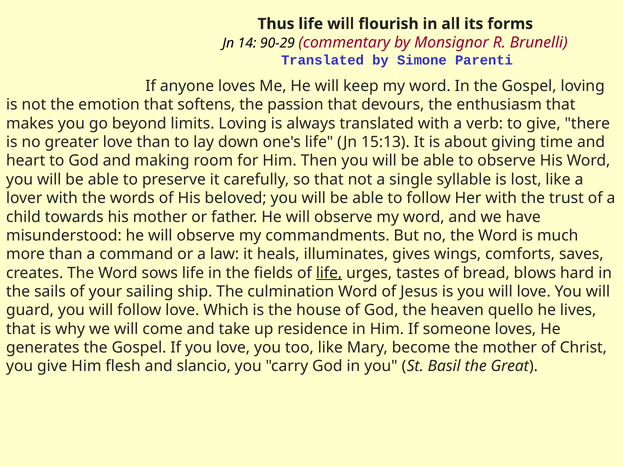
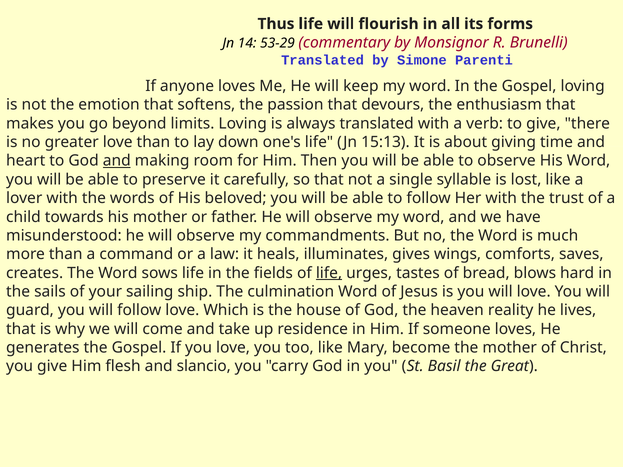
90-29: 90-29 -> 53-29
and at (117, 161) underline: none -> present
quello: quello -> reality
